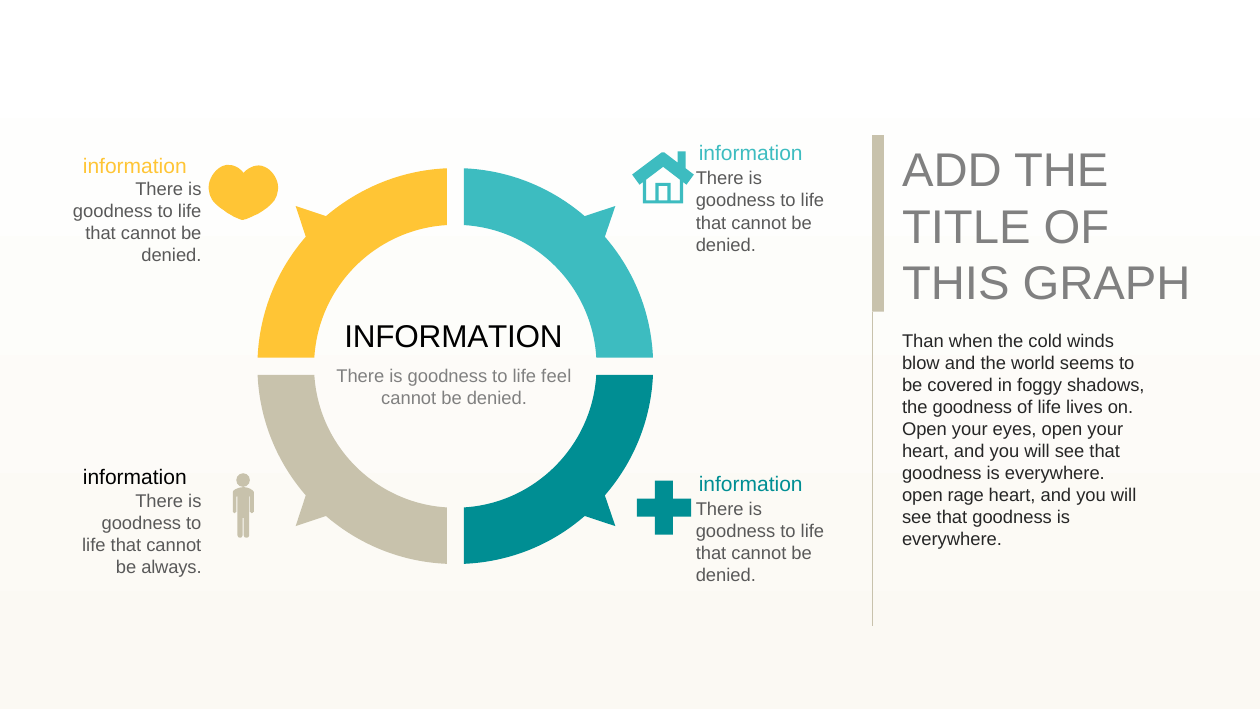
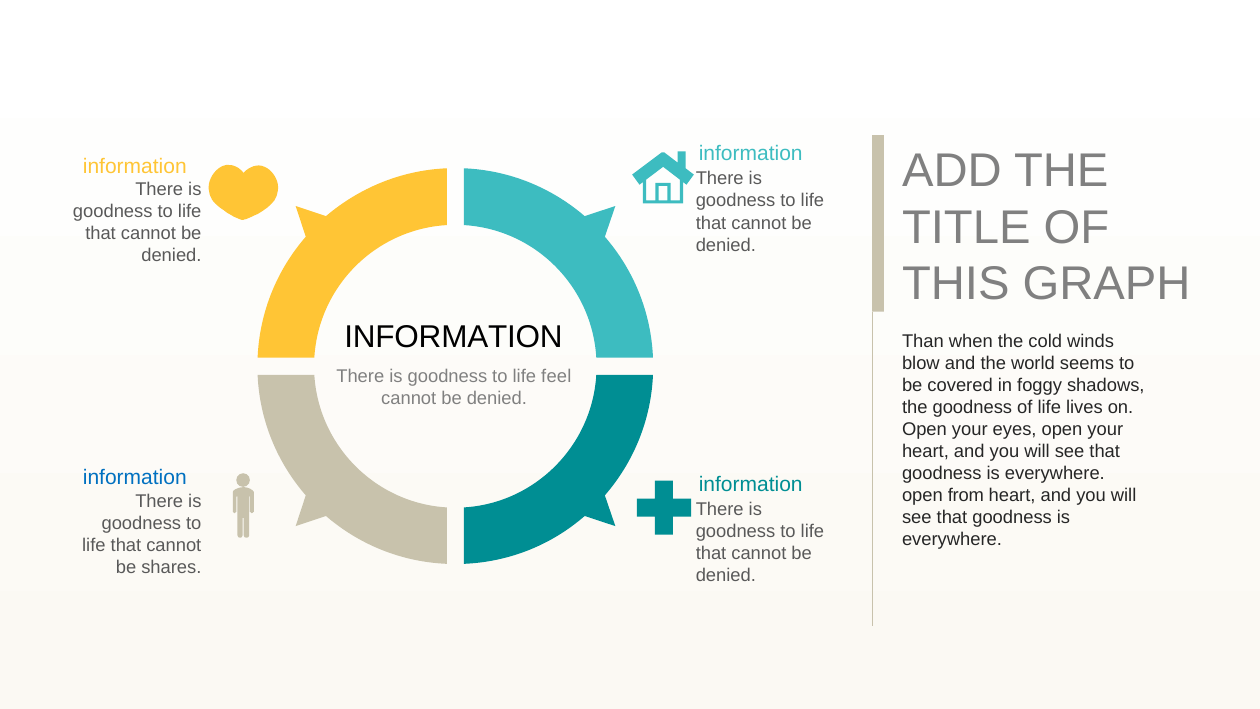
information at (135, 478) colour: black -> blue
rage: rage -> from
always: always -> shares
